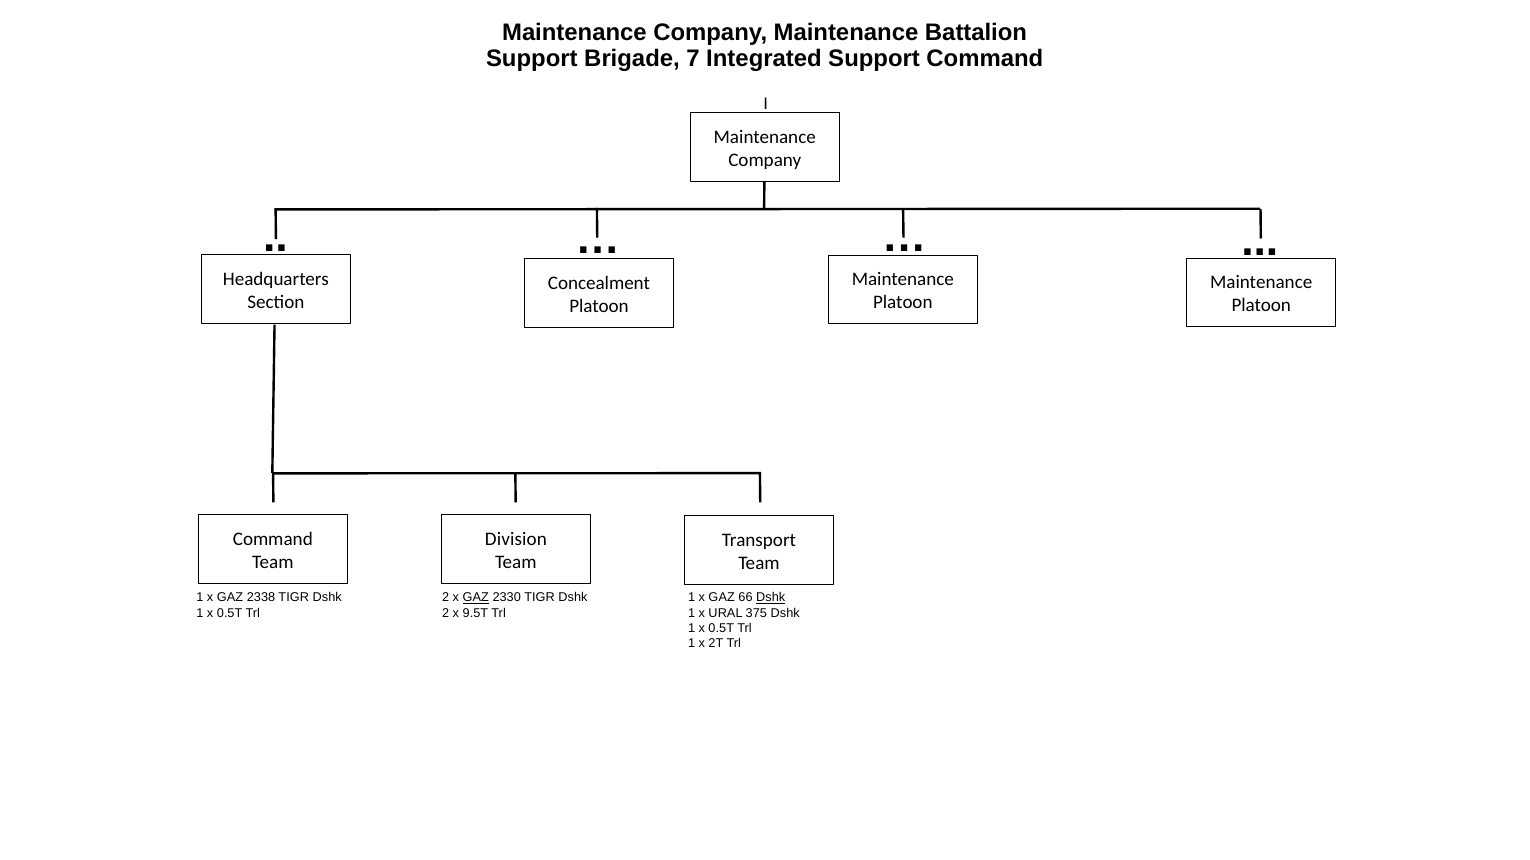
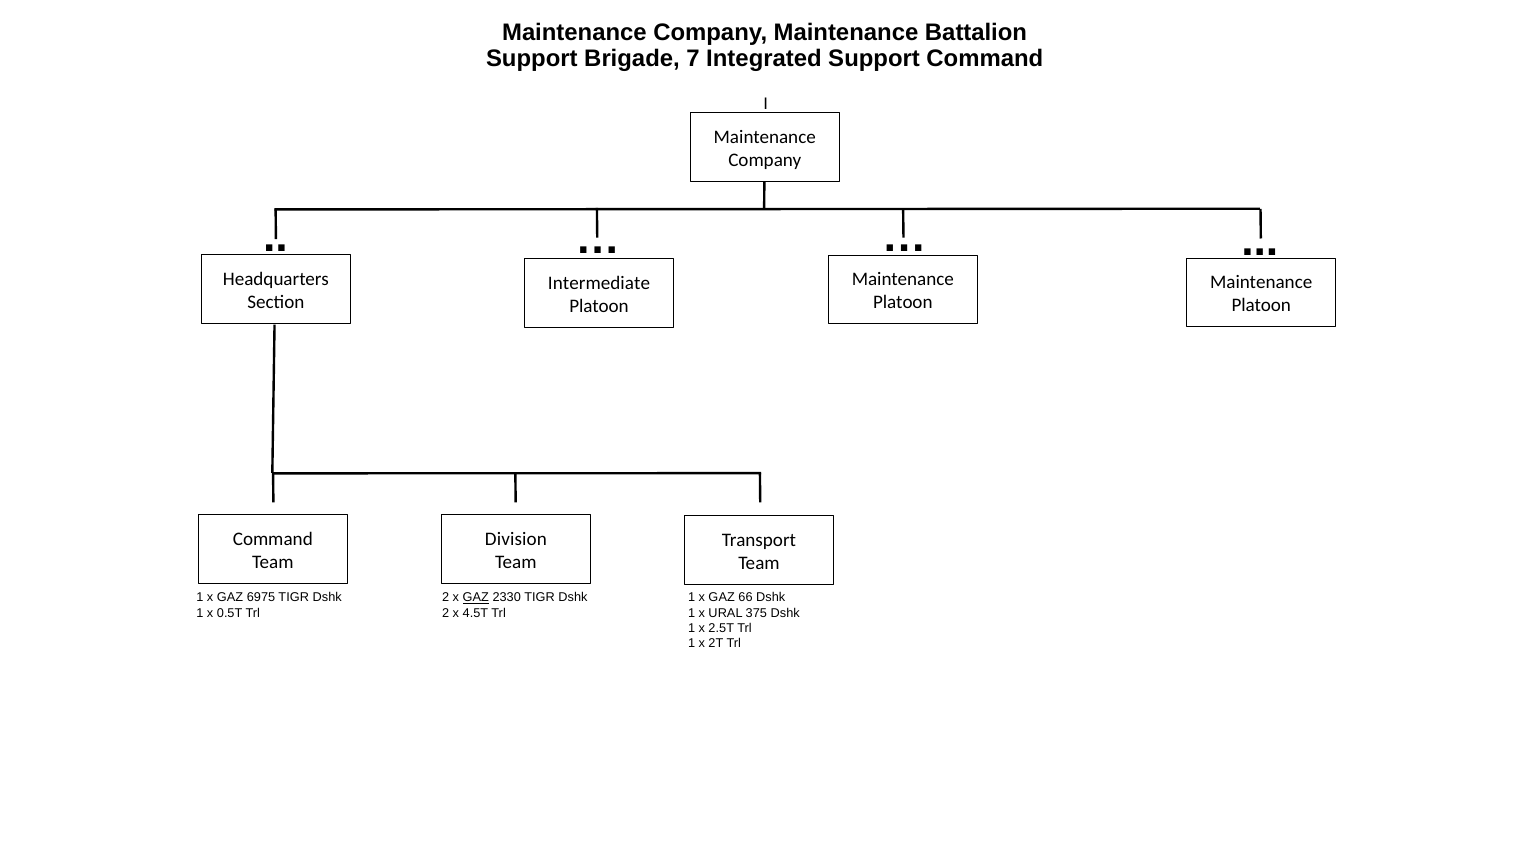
Concealment: Concealment -> Intermediate
2338: 2338 -> 6975
Dshk at (771, 598) underline: present -> none
9.5T: 9.5T -> 4.5T
0.5T at (721, 629): 0.5T -> 2.5T
